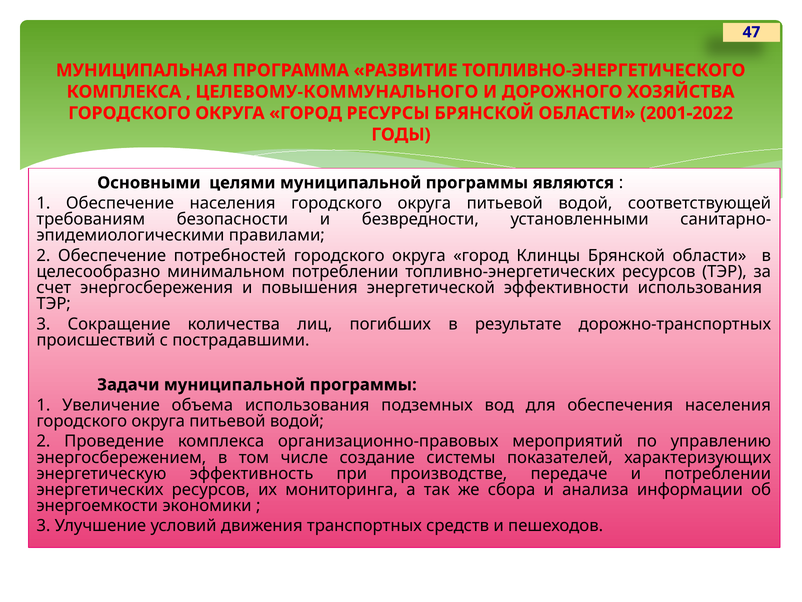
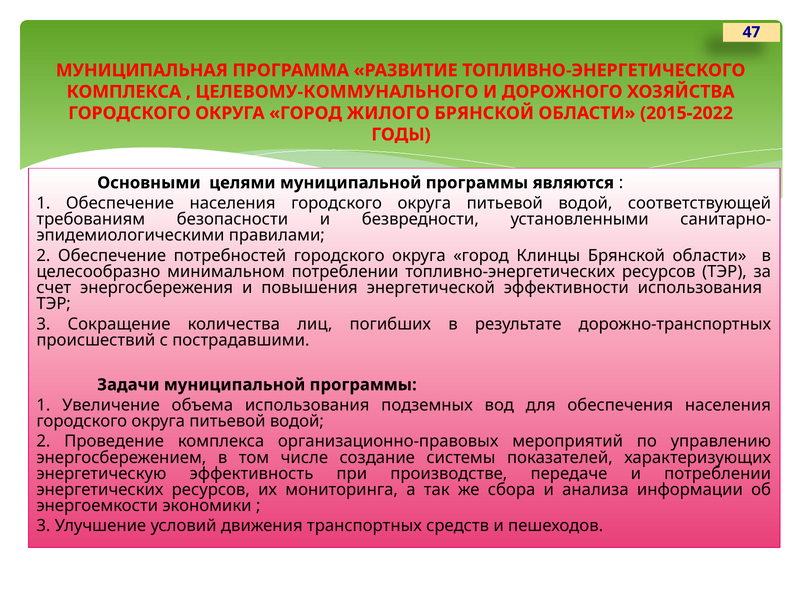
РЕСУРСЫ: РЕСУРСЫ -> ЖИЛОГО
2001-2022: 2001-2022 -> 2015-2022
